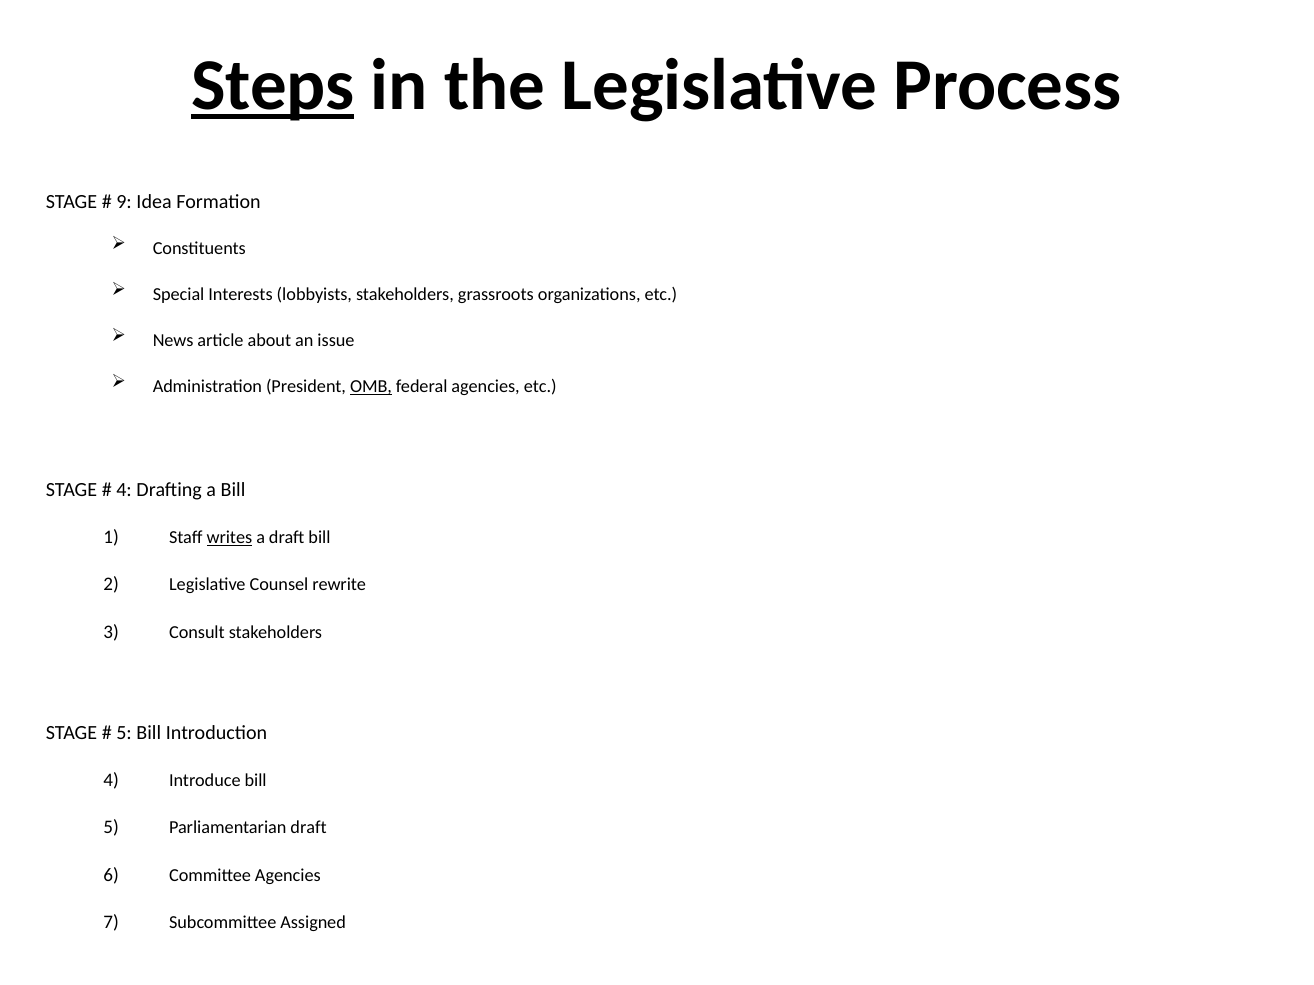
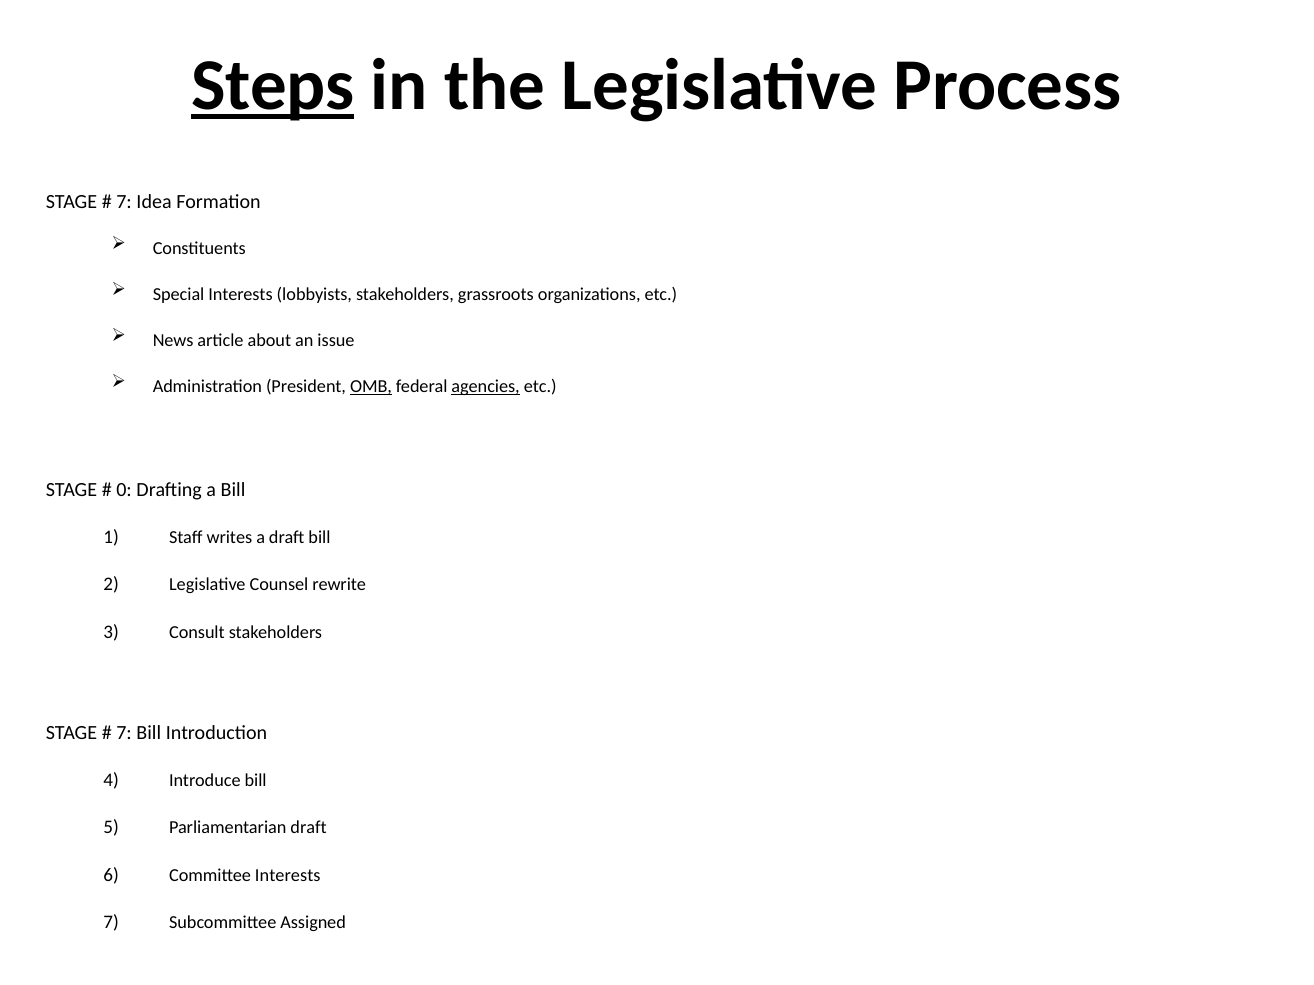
9 at (124, 202): 9 -> 7
agencies at (486, 387) underline: none -> present
4 at (124, 490): 4 -> 0
writes underline: present -> none
5 at (124, 733): 5 -> 7
Committee Agencies: Agencies -> Interests
